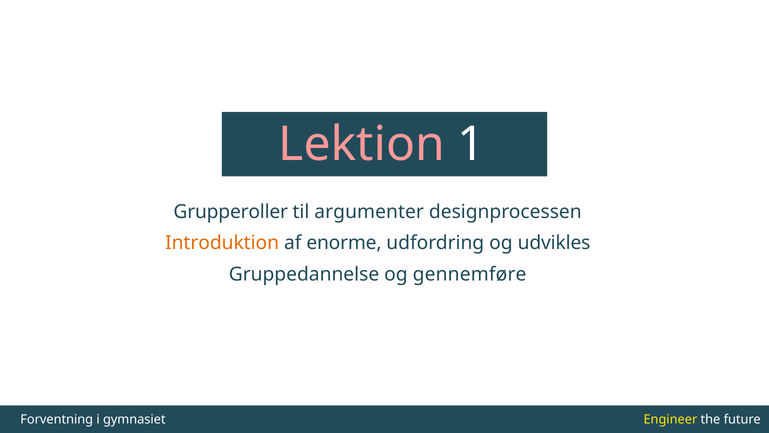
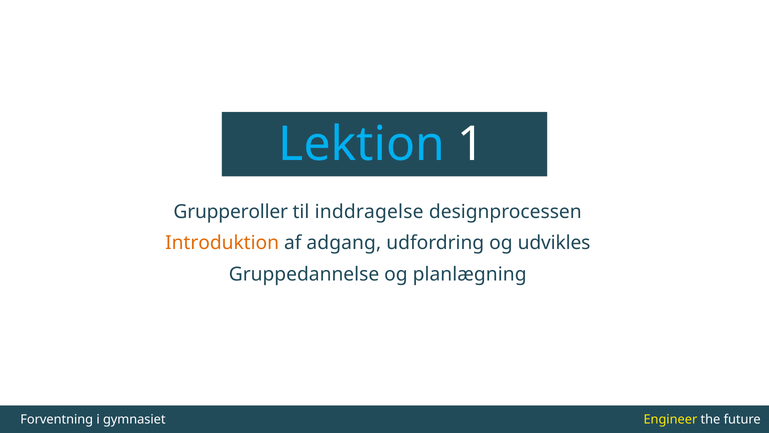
Lektion colour: pink -> light blue
argumenter: argumenter -> inddragelse
enorme: enorme -> adgang
gennemføre: gennemføre -> planlægning
